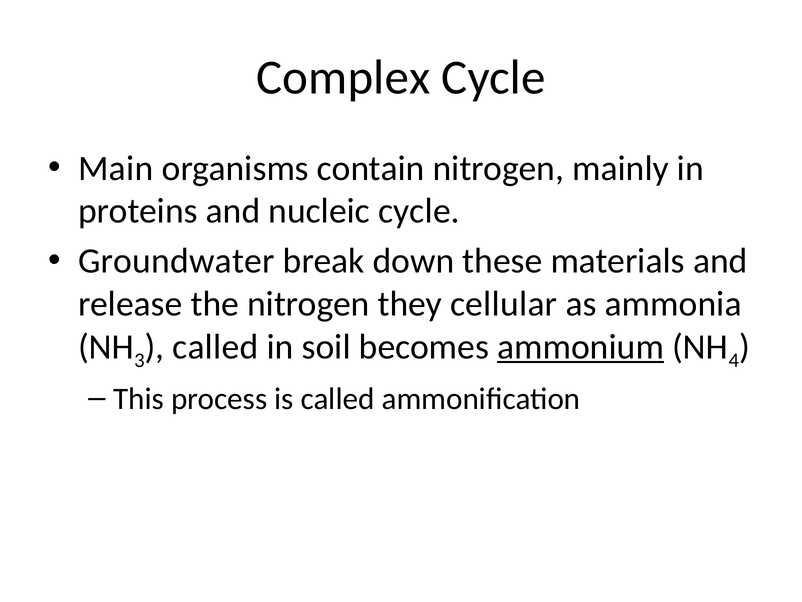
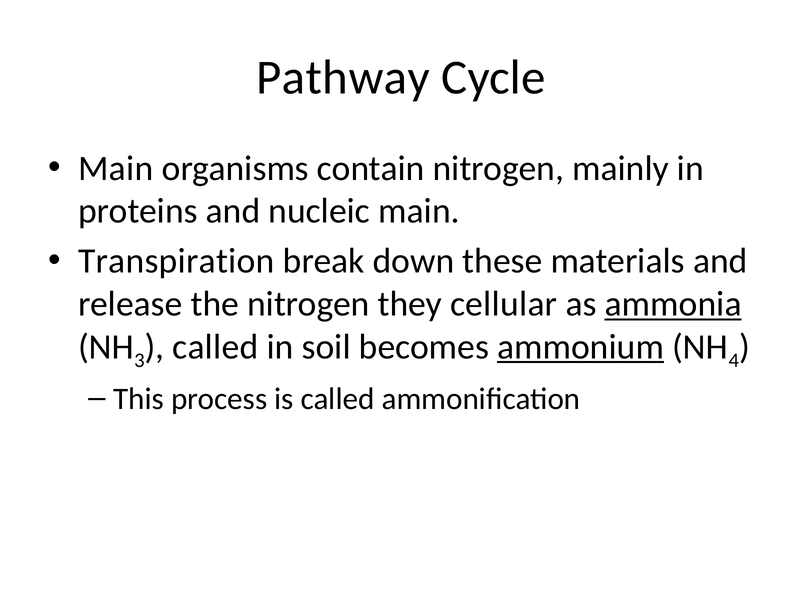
Complex: Complex -> Pathway
nucleic cycle: cycle -> main
Groundwater: Groundwater -> Transpiration
ammonia underline: none -> present
